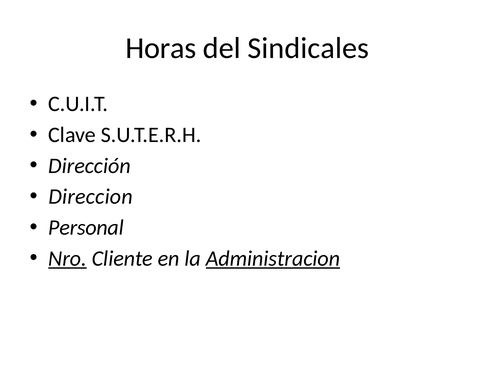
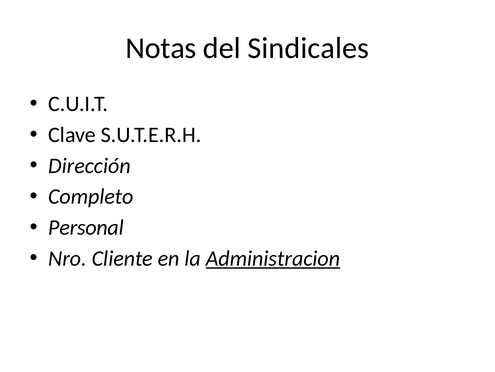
Horas: Horas -> Notas
Direccion: Direccion -> Completo
Nro underline: present -> none
